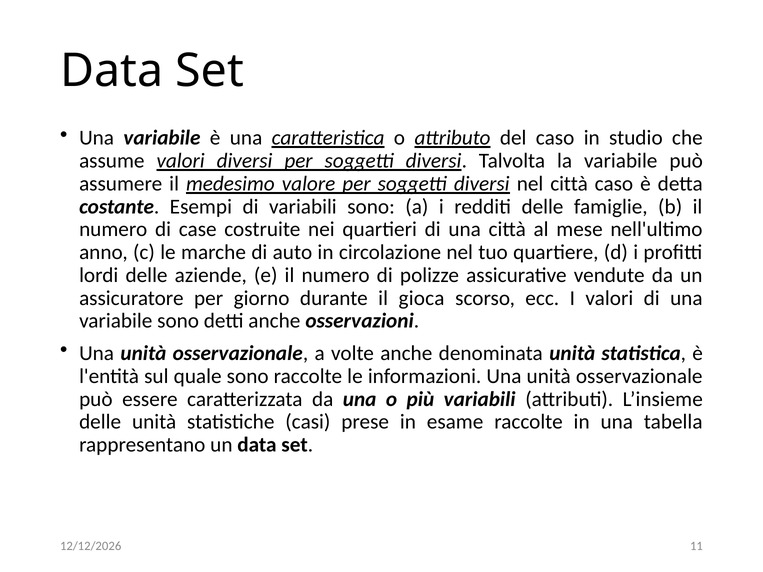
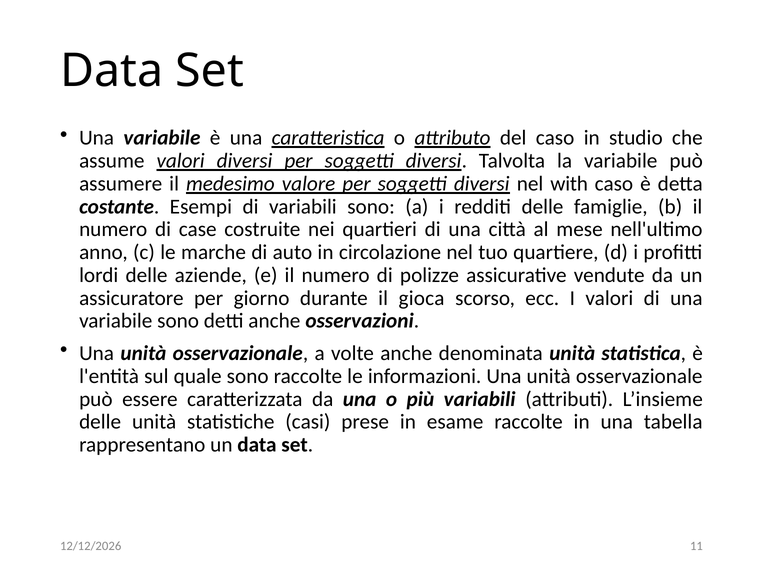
nel città: città -> with
